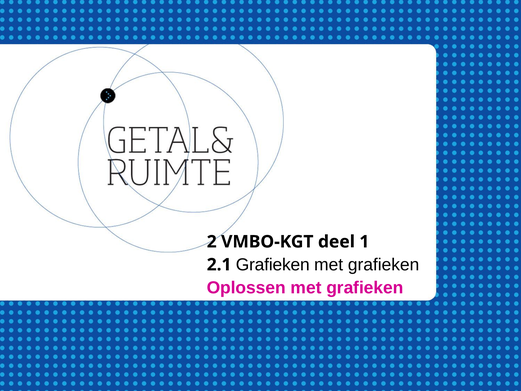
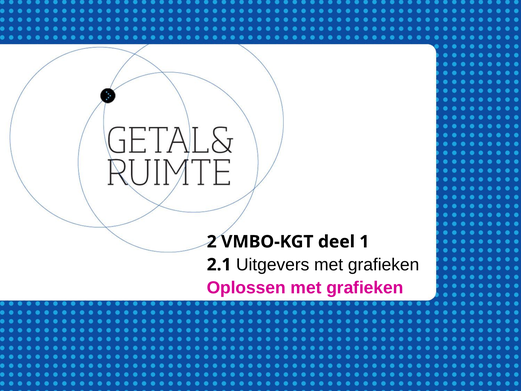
2.1 Grafieken: Grafieken -> Uitgevers
